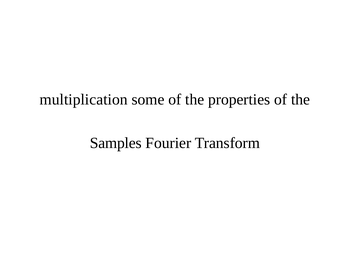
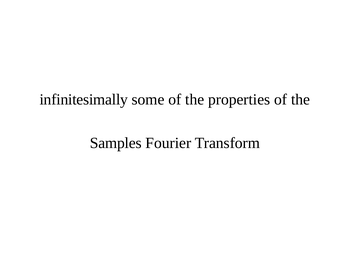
multiplication: multiplication -> infinitesimally
